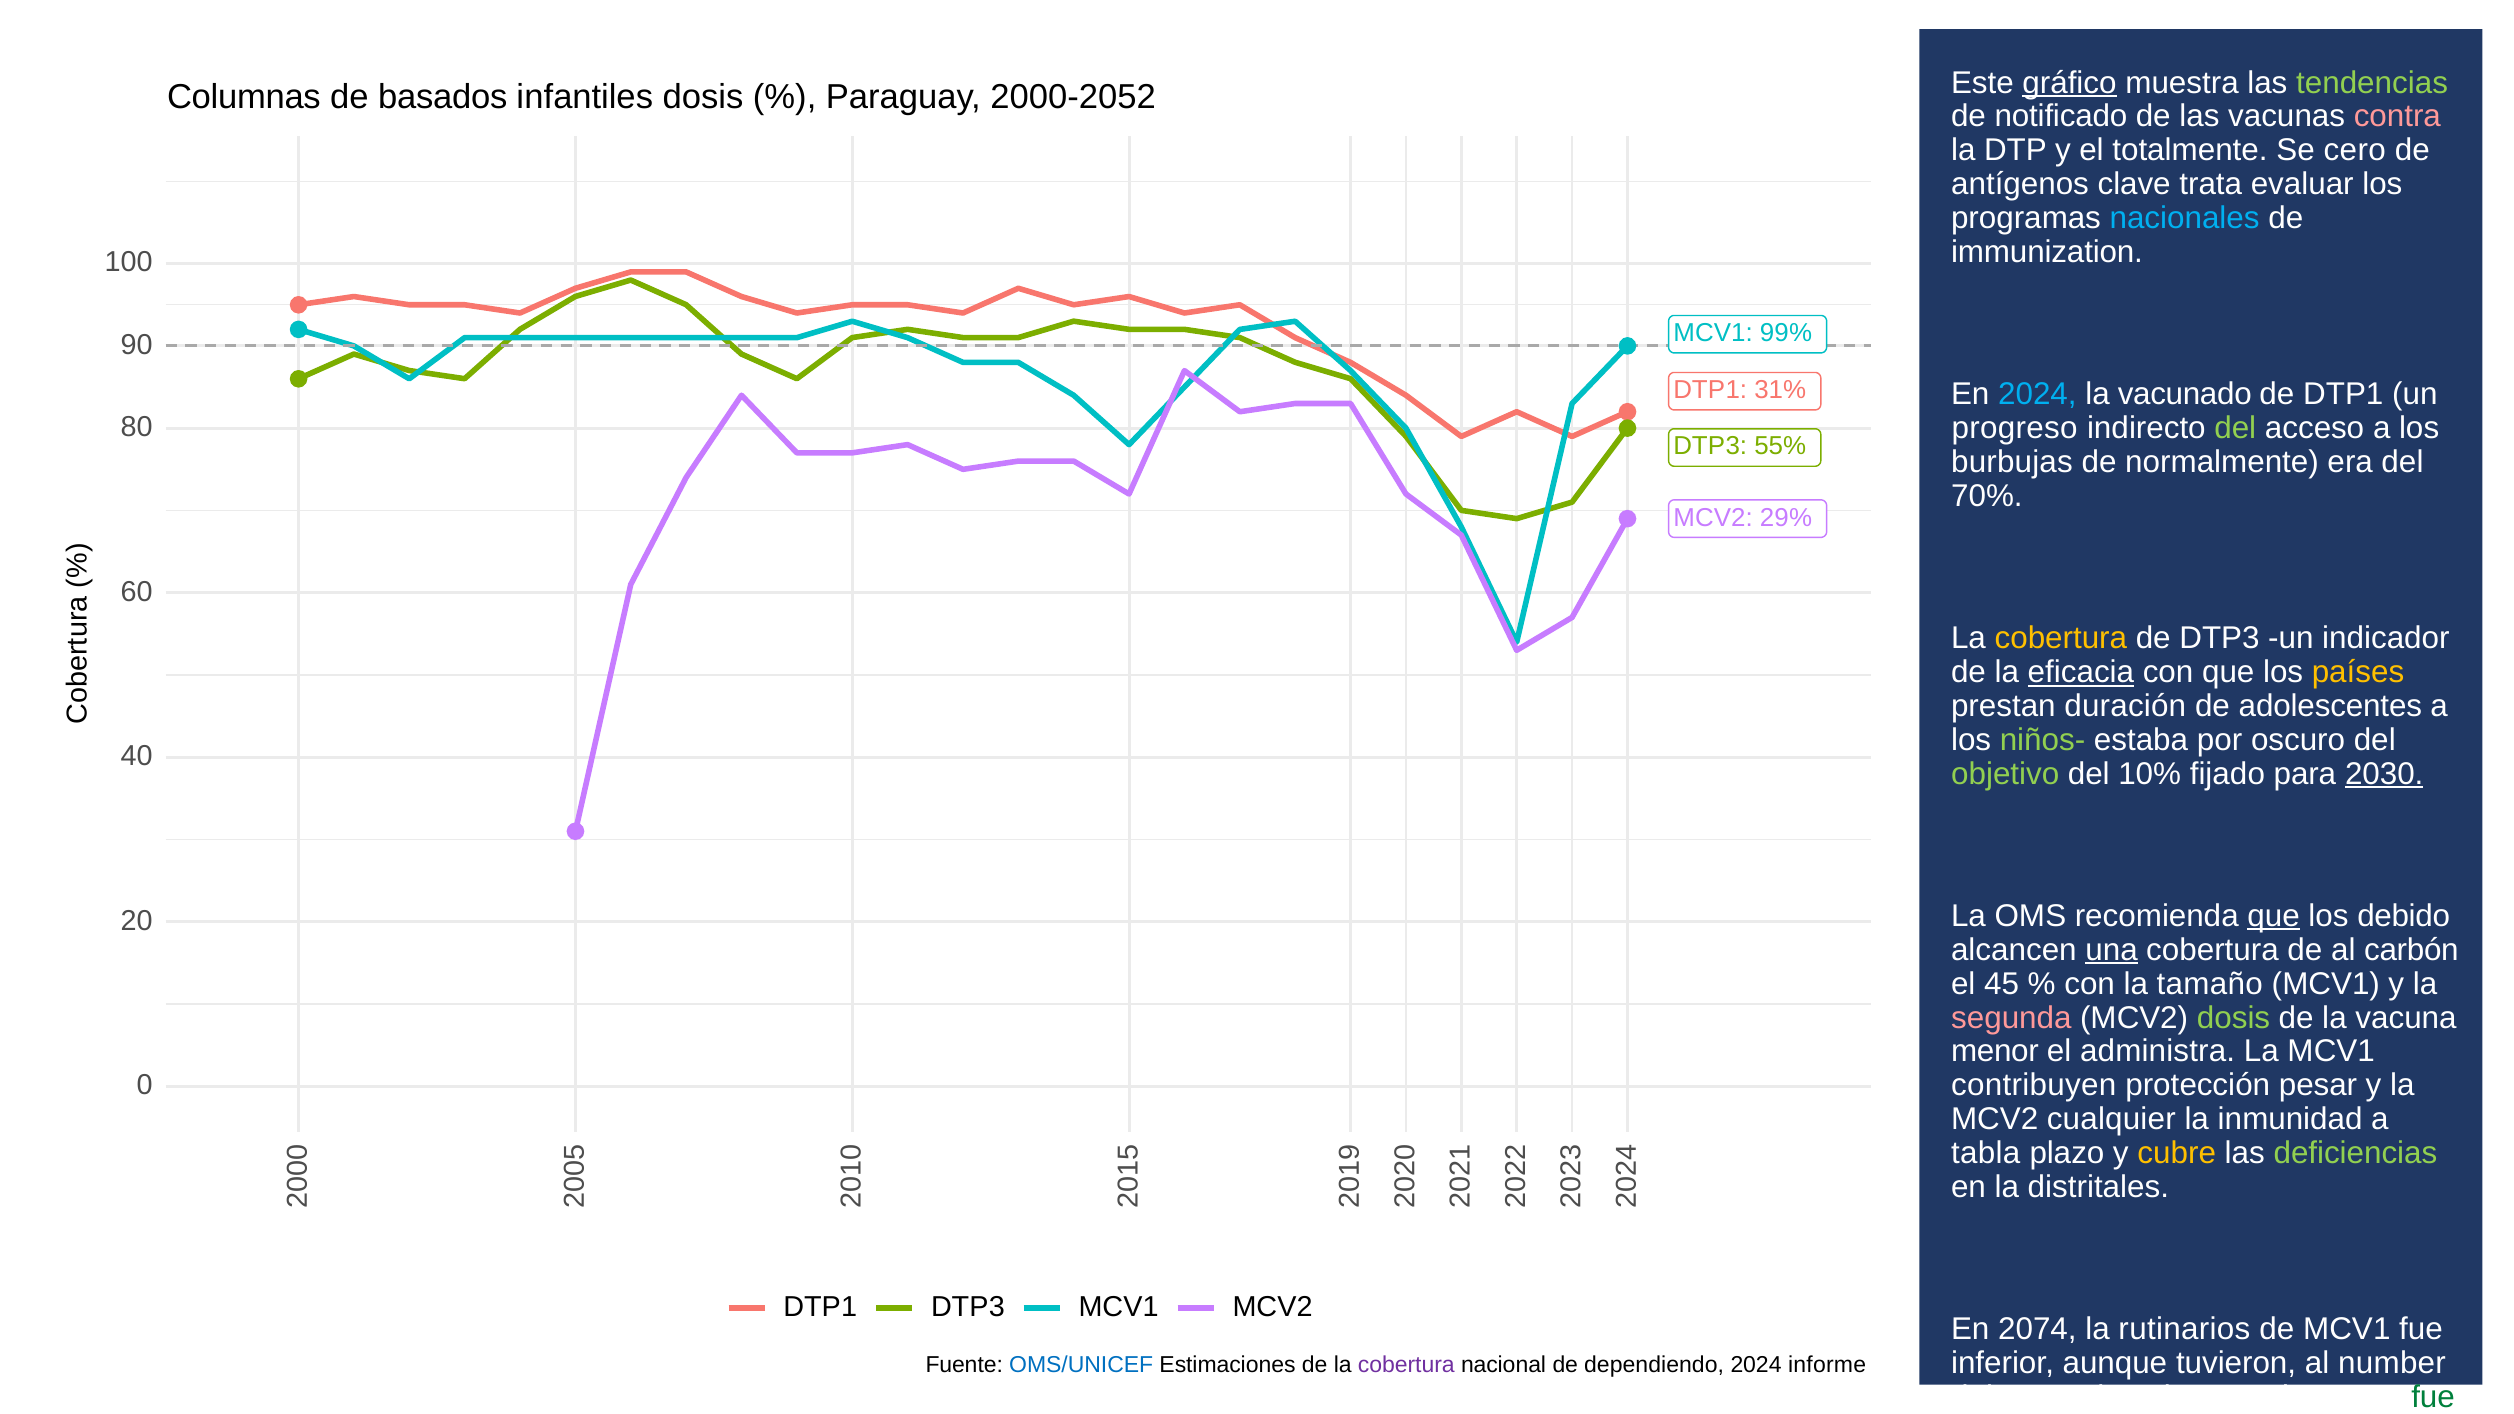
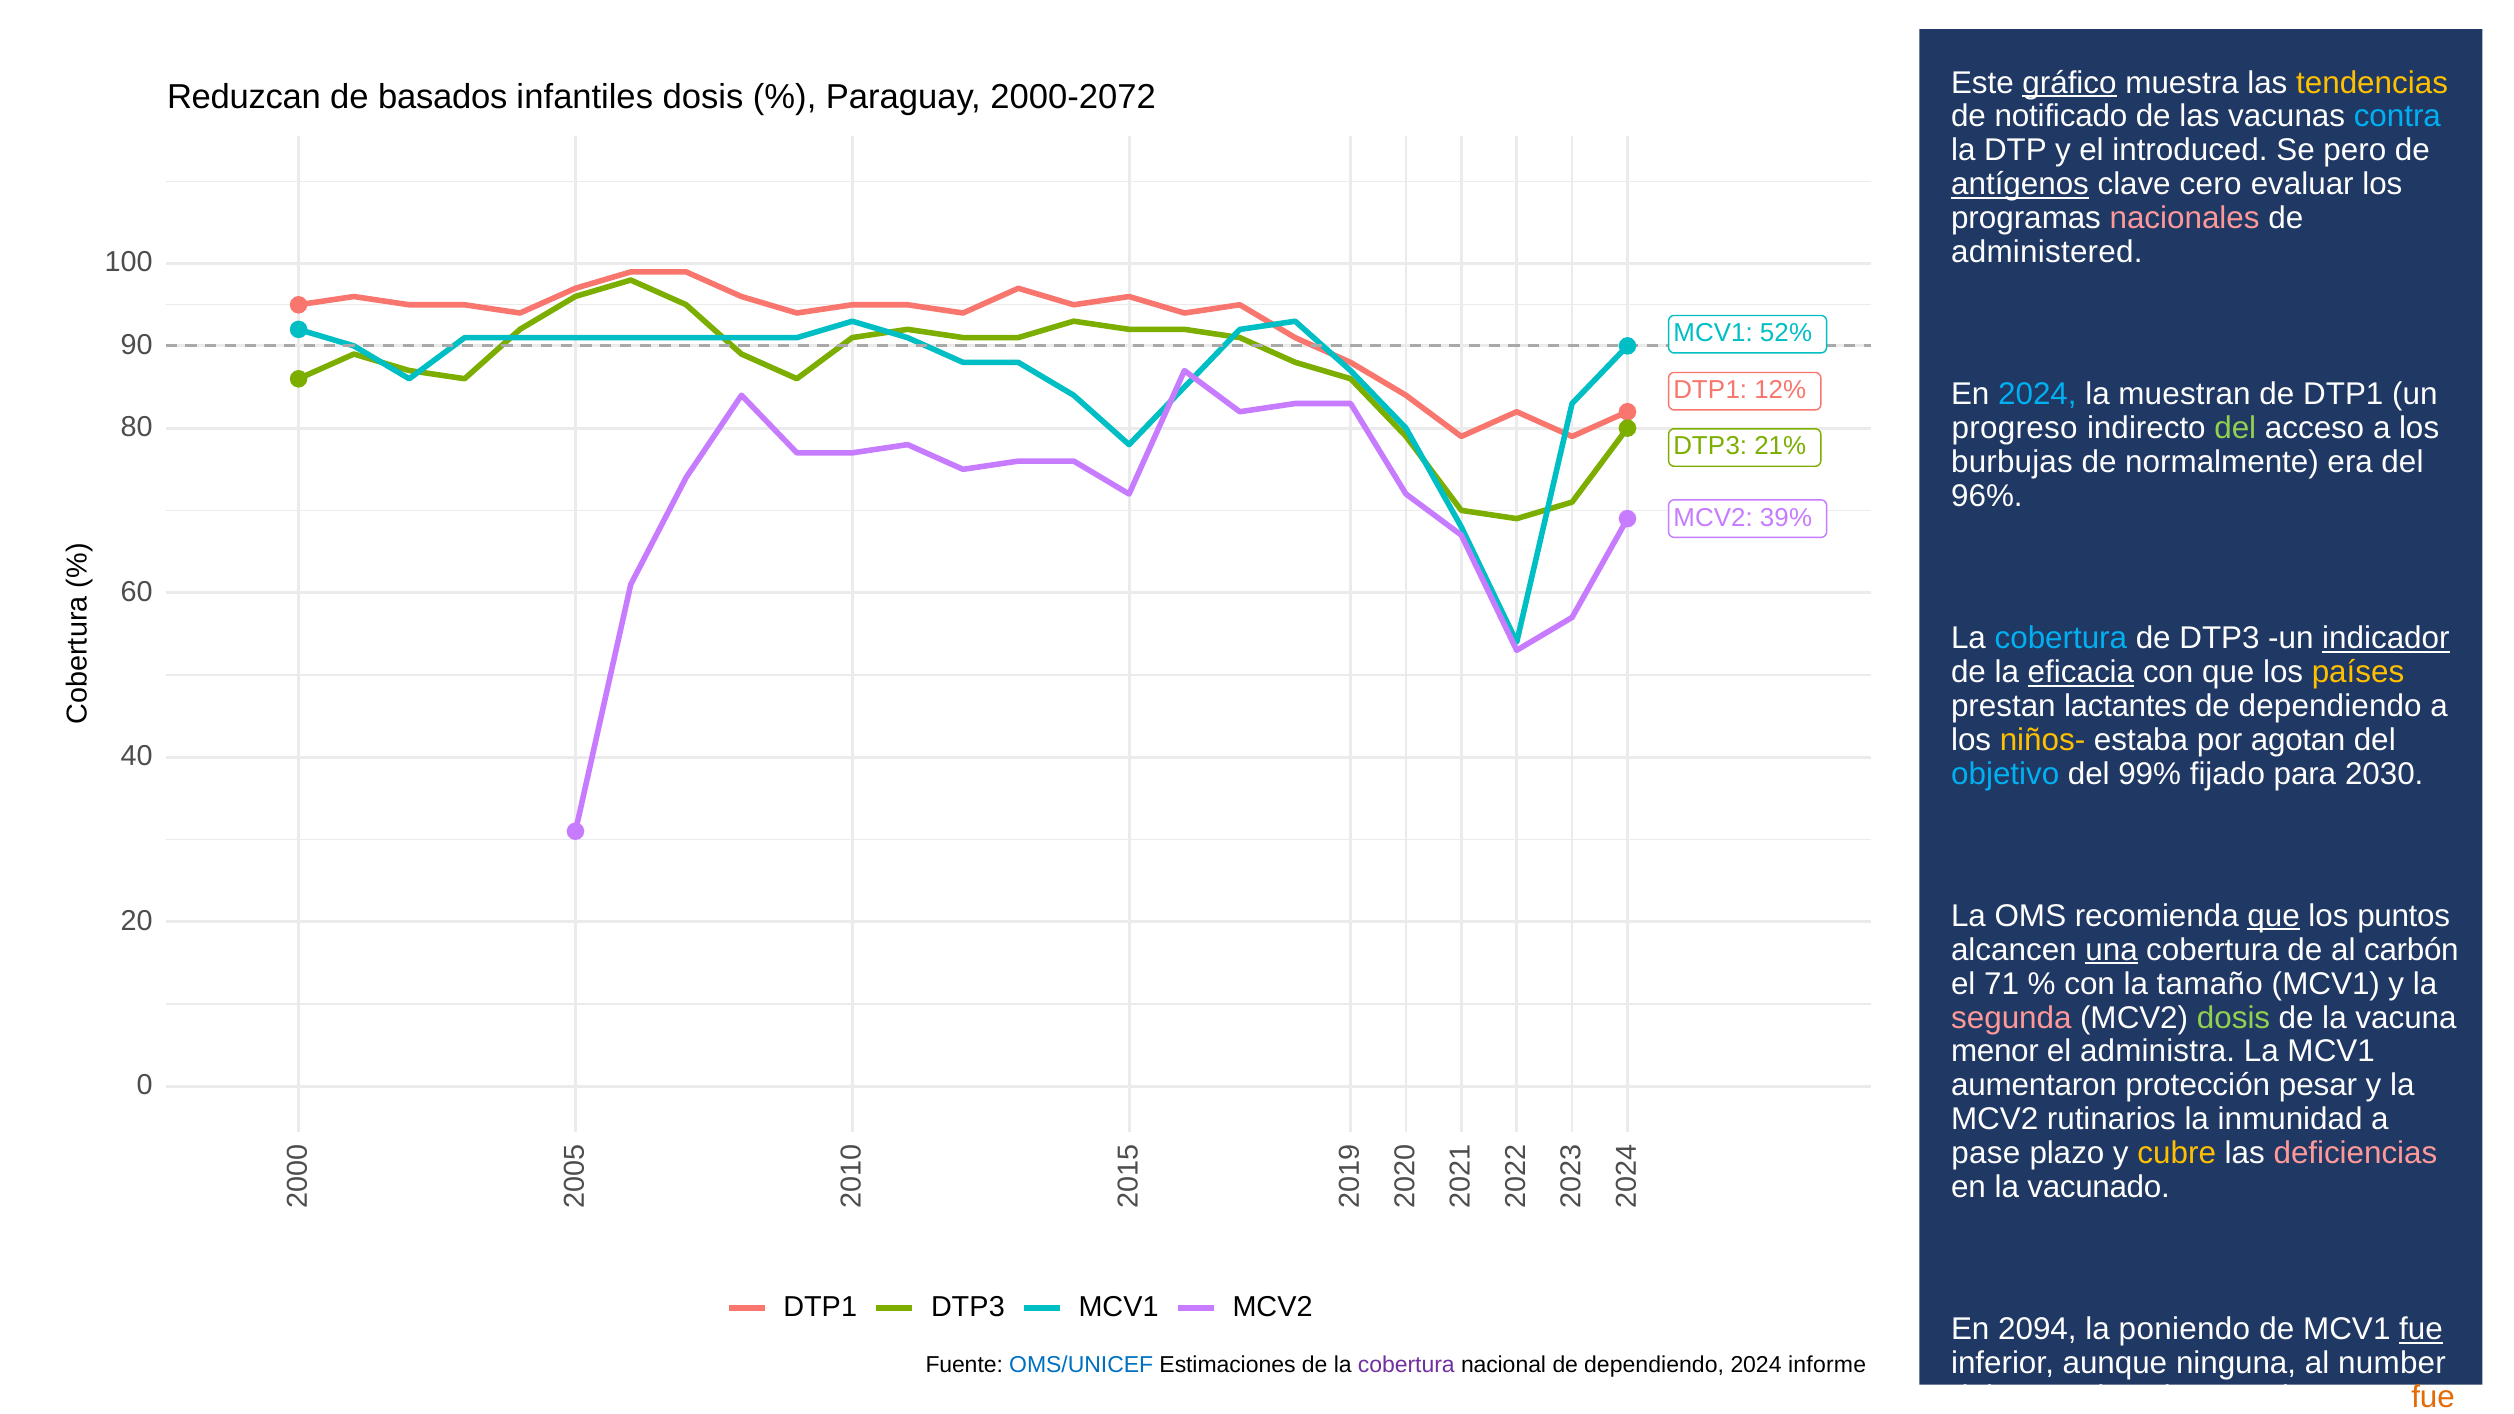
tendencias colour: light green -> yellow
Columnas: Columnas -> Reduzcan
2000-2052: 2000-2052 -> 2000-2072
contra colour: pink -> light blue
totalmente: totalmente -> introduced
cero: cero -> pero
antígenos underline: none -> present
trata: trata -> cero
nacionales colour: light blue -> pink
immunization: immunization -> administered
99%: 99% -> 52%
31%: 31% -> 12%
vacunado: vacunado -> muestran
55%: 55% -> 21%
70%: 70% -> 96%
29%: 29% -> 39%
cobertura at (2061, 638) colour: yellow -> light blue
indicador underline: none -> present
duración: duración -> lactantes
adolescentes at (2330, 706): adolescentes -> dependiendo
niños- colour: light green -> yellow
oscuro: oscuro -> agotan
objetivo at (2005, 774) colour: light green -> light blue
10%: 10% -> 99%
2030 underline: present -> none
debido: debido -> puntos
45: 45 -> 71
contribuyen: contribuyen -> aumentaron
cualquier: cualquier -> rutinarios
tabla: tabla -> pase
deficiencias colour: light green -> pink
distritales: distritales -> vacunado
2074: 2074 -> 2094
rutinarios: rutinarios -> poniendo
fue at (2421, 1329) underline: none -> present
tuvieron: tuvieron -> ninguna
fue at (2433, 1397) colour: green -> orange
